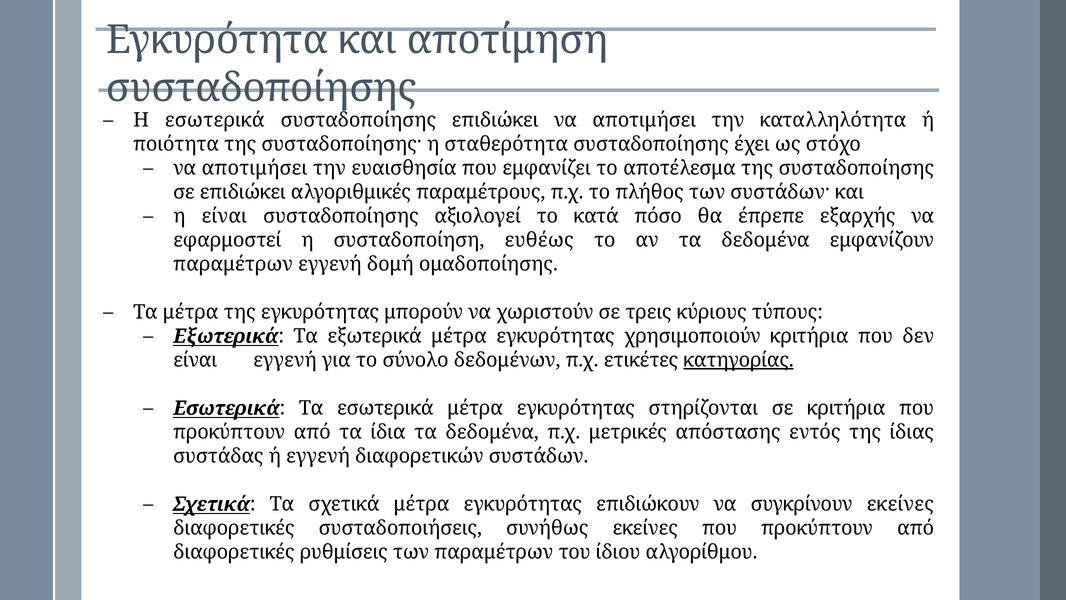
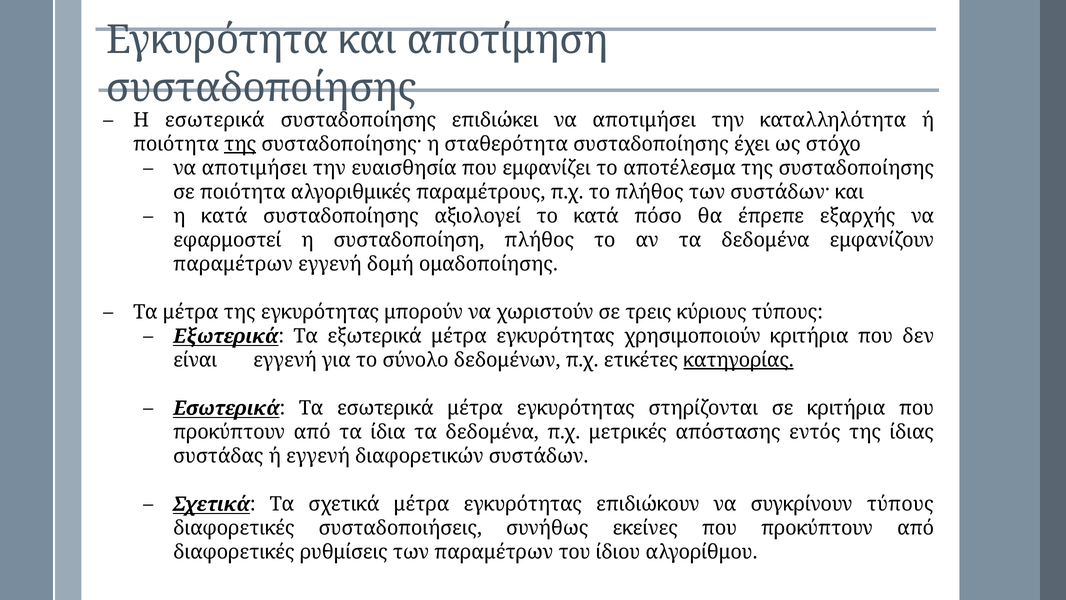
της at (240, 144) underline: none -> present
σε επιδιώκει: επιδιώκει -> ποιότητα
η είναι: είναι -> κατά
συσταδοποίηση ευθέως: ευθέως -> πλήθος
συγκρίνουν εκείνες: εκείνες -> τύπους
